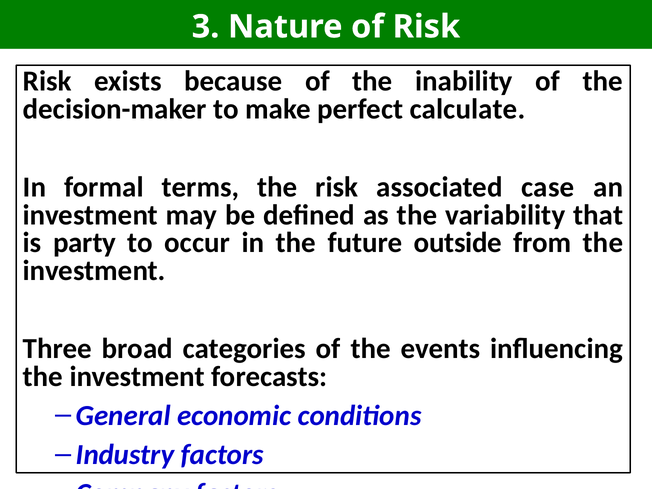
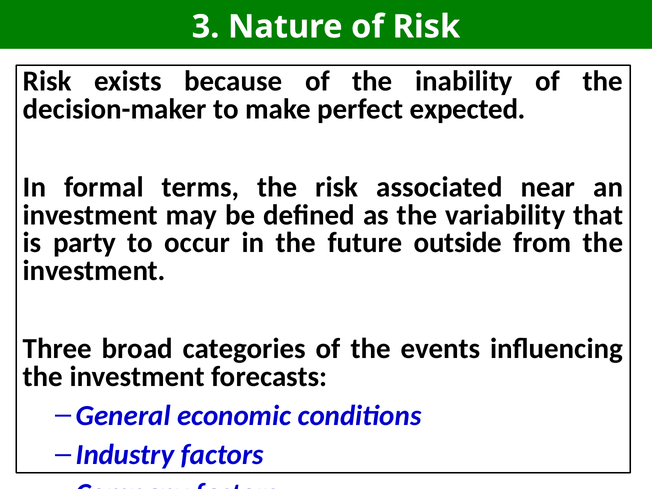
calculate: calculate -> expected
case: case -> near
